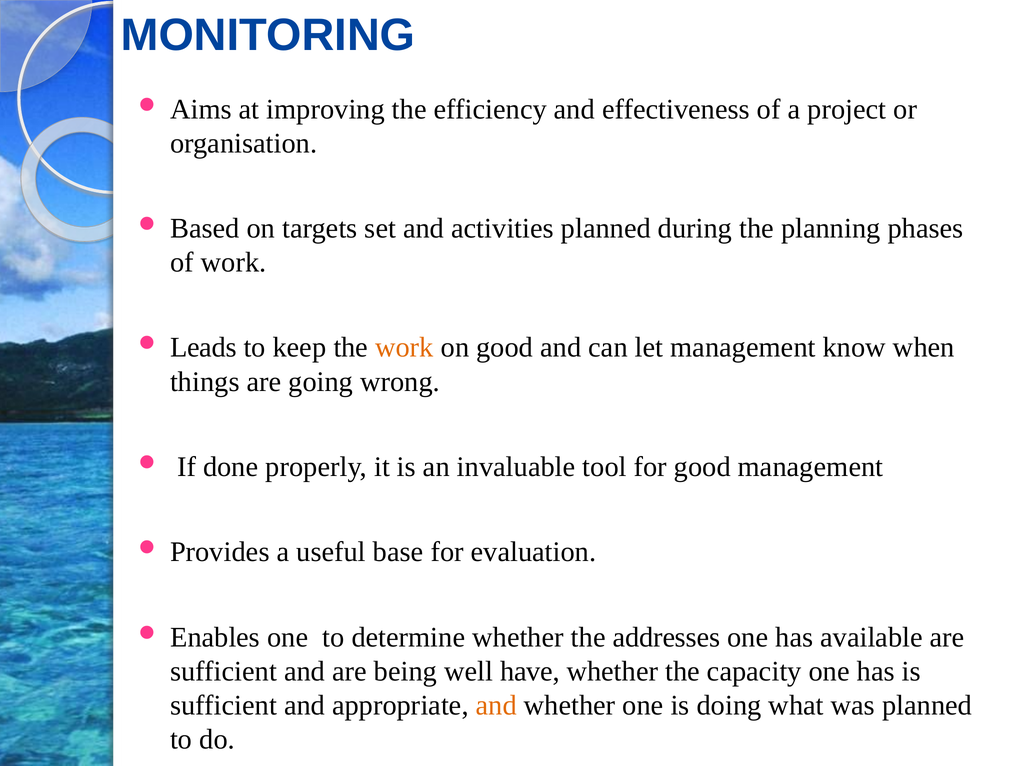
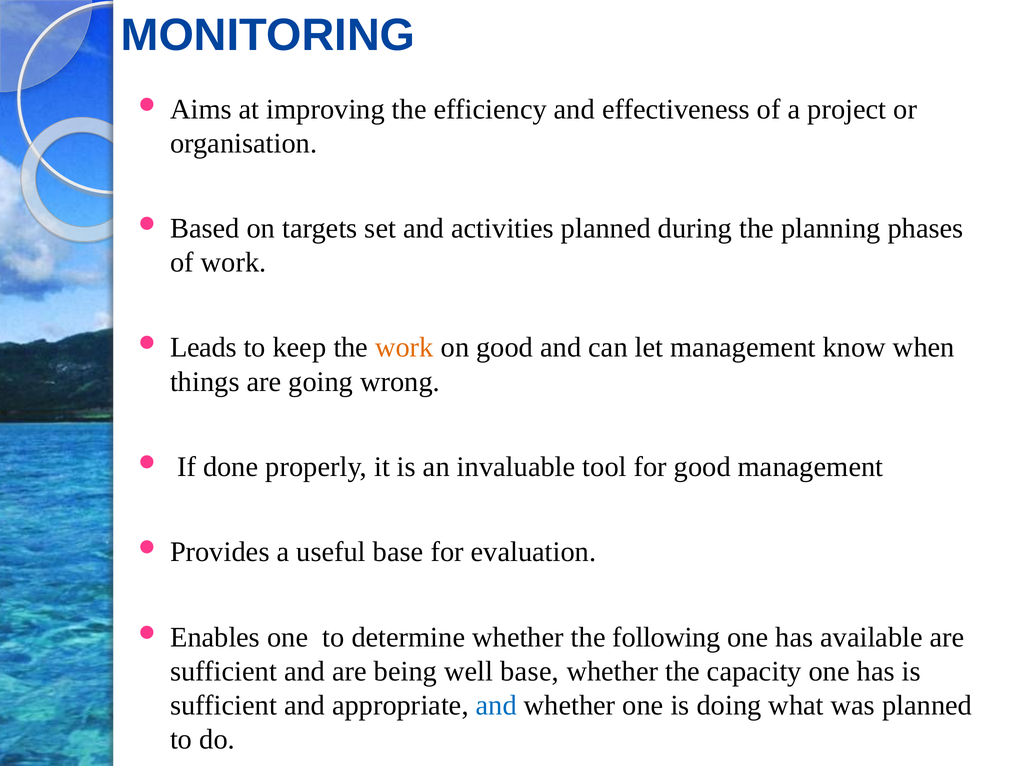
addresses: addresses -> following
well have: have -> base
and at (496, 706) colour: orange -> blue
